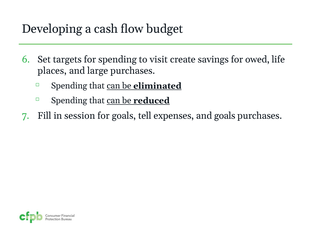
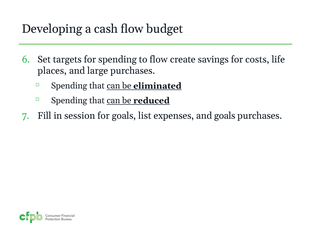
to visit: visit -> flow
owed: owed -> costs
tell: tell -> list
